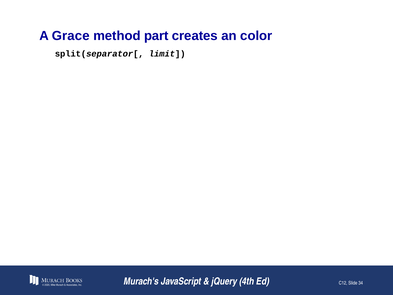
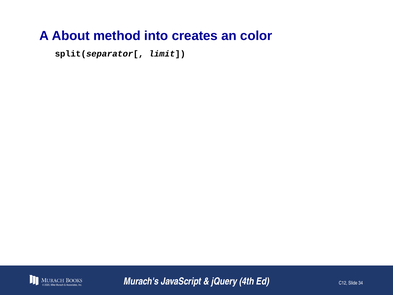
Grace: Grace -> About
part: part -> into
